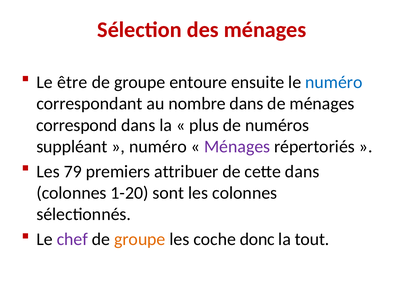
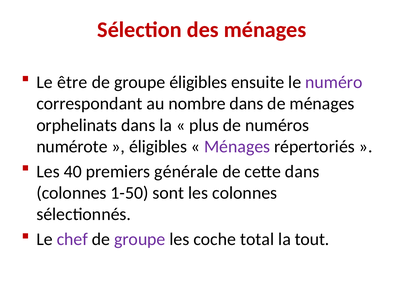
groupe entoure: entoure -> éligibles
numéro at (334, 82) colour: blue -> purple
correspond: correspond -> orphelinats
suppléant: suppléant -> numérote
numéro at (158, 146): numéro -> éligibles
79: 79 -> 40
attribuer: attribuer -> générale
1-20: 1-20 -> 1-50
groupe at (140, 239) colour: orange -> purple
donc: donc -> total
